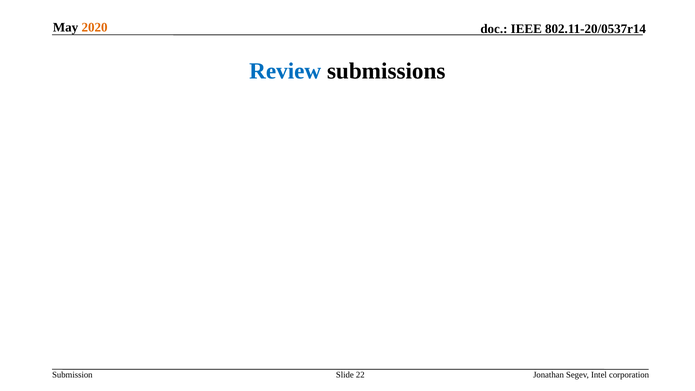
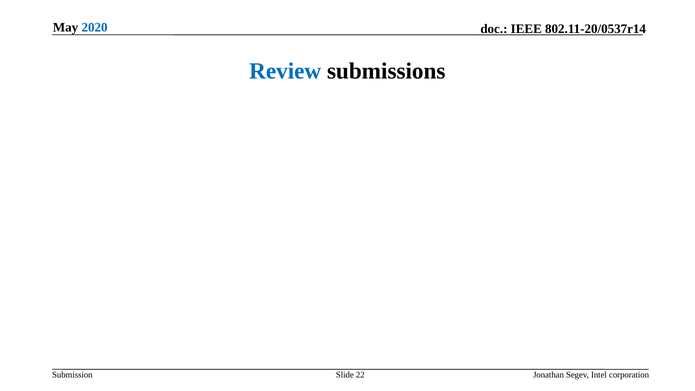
2020 colour: orange -> blue
